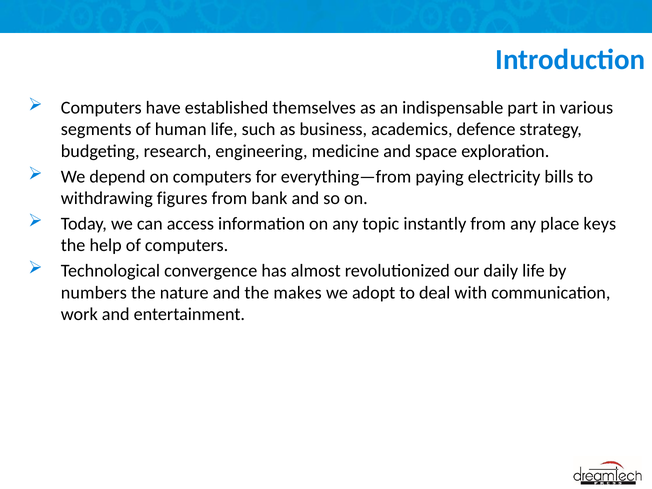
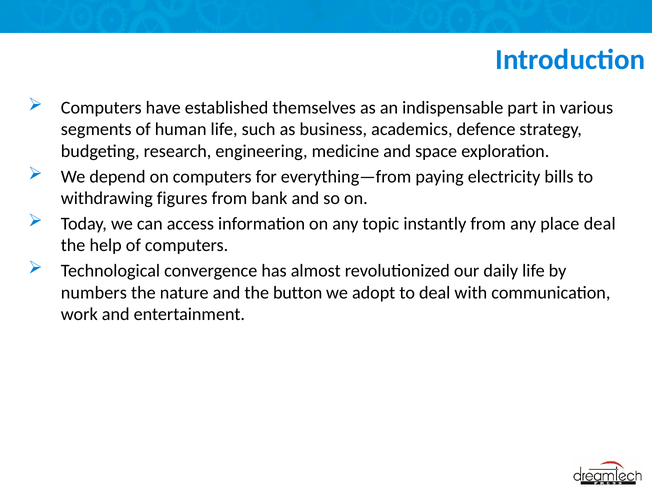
place keys: keys -> deal
makes: makes -> button
